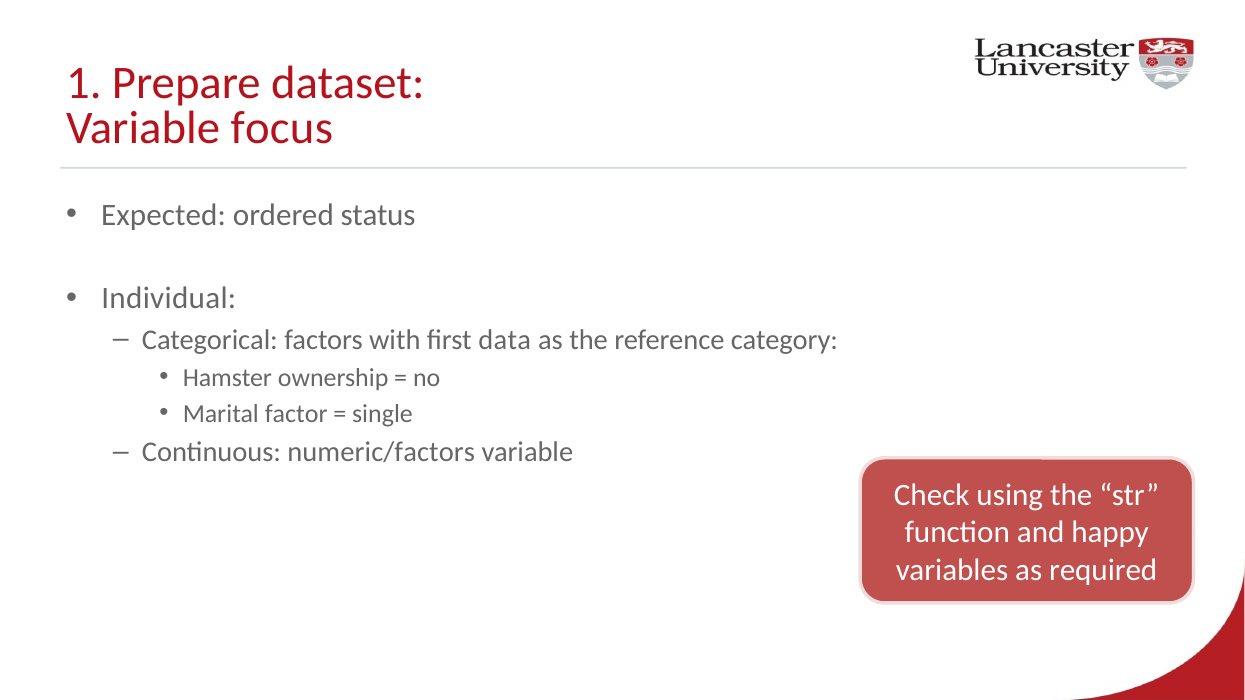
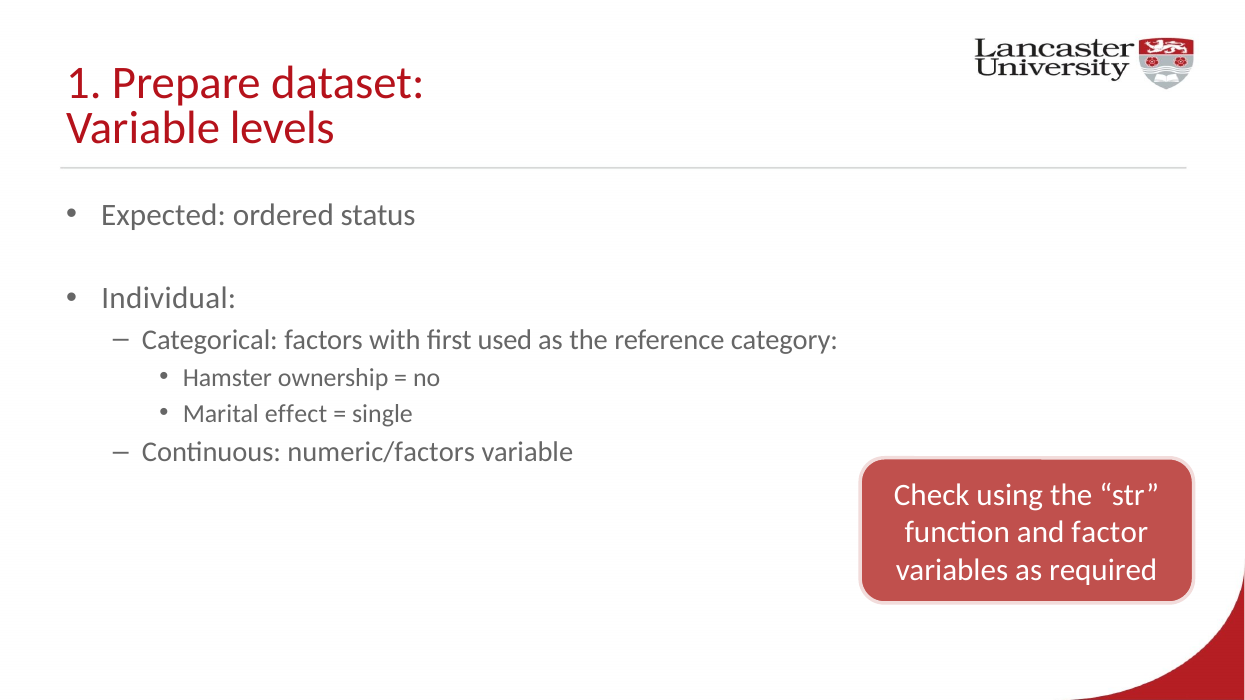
focus: focus -> levels
data: data -> used
factor: factor -> effect
happy: happy -> factor
